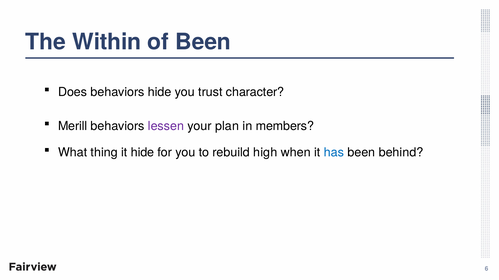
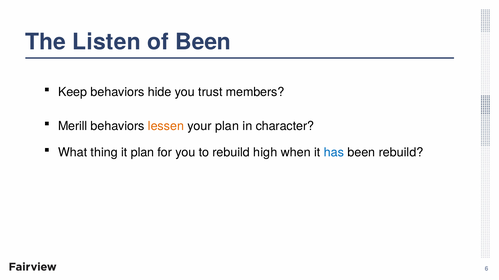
Within: Within -> Listen
Does: Does -> Keep
character: character -> members
lessen colour: purple -> orange
members: members -> character
it hide: hide -> plan
been behind: behind -> rebuild
